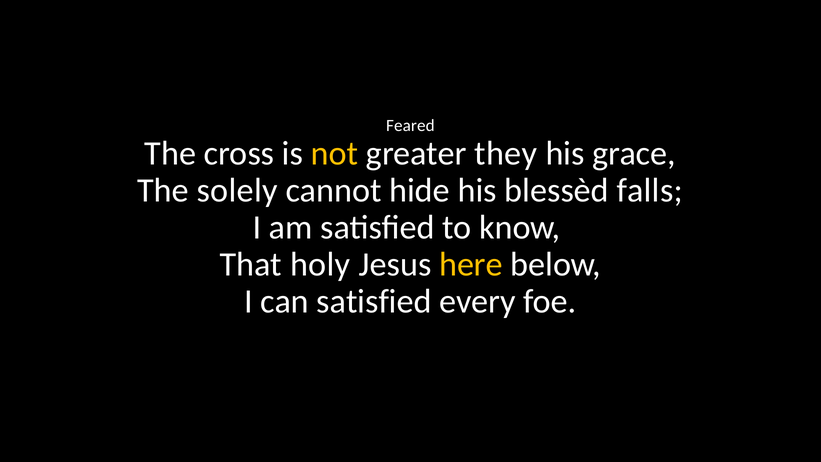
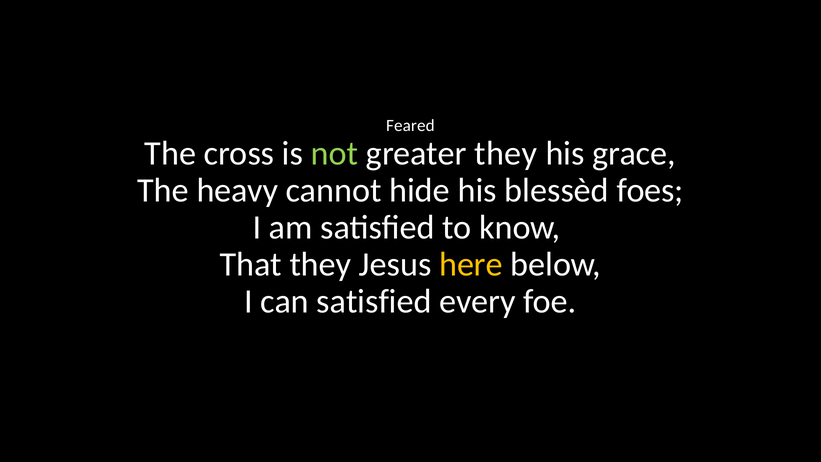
not colour: yellow -> light green
solely: solely -> heavy
falls: falls -> foes
That holy: holy -> they
